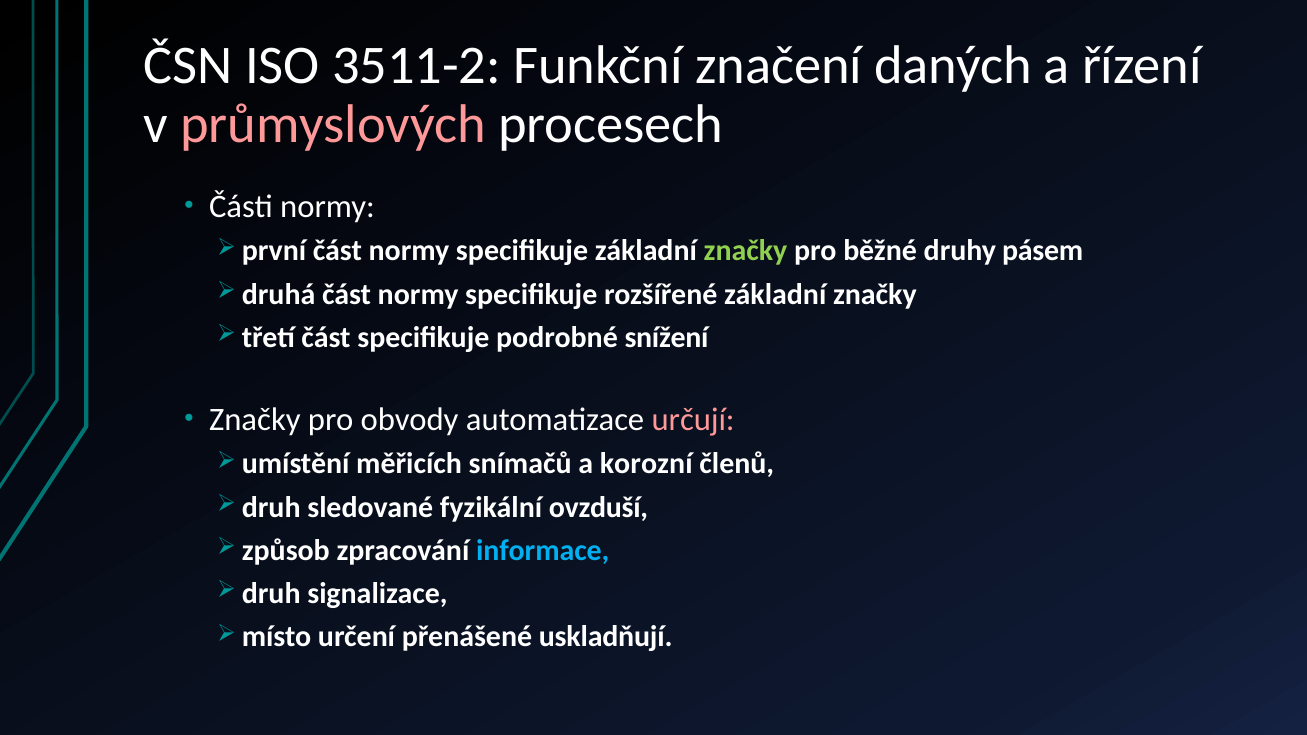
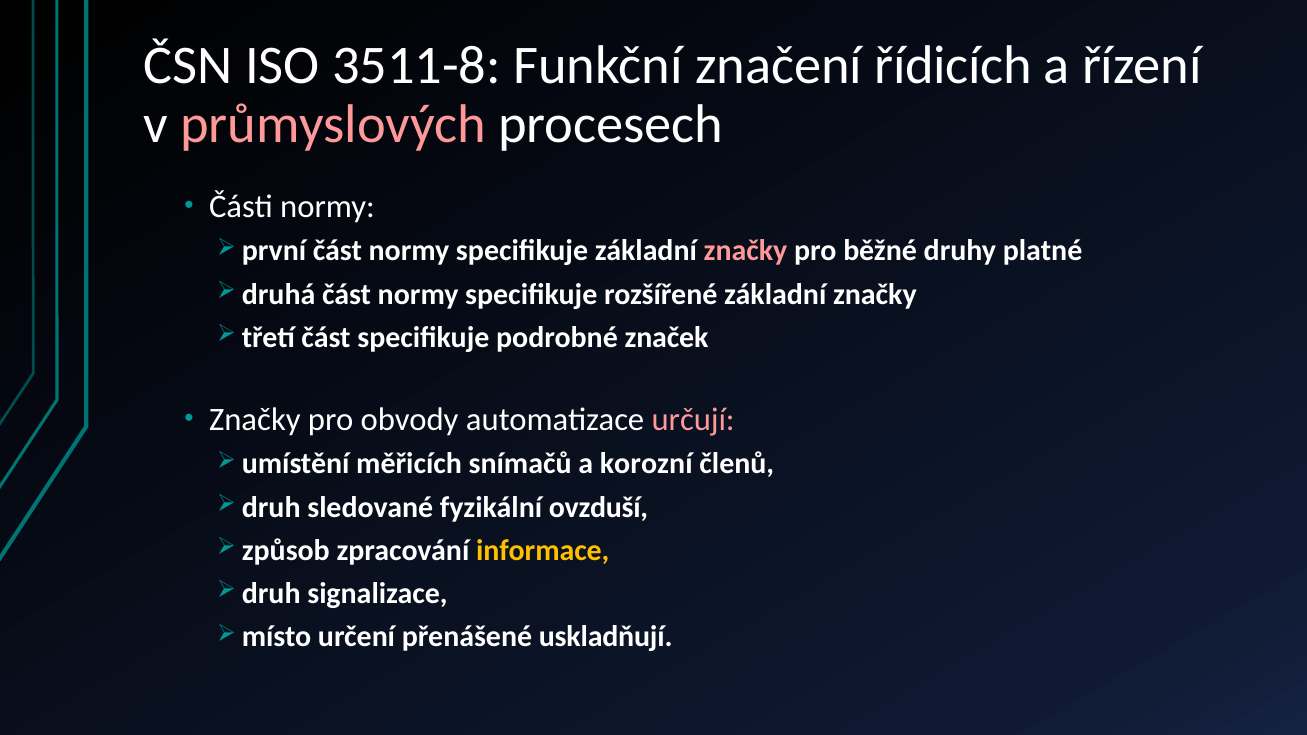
3511-2: 3511-2 -> 3511-8
daných: daných -> řídicích
značky at (746, 251) colour: light green -> pink
pásem: pásem -> platné
snížení: snížení -> značek
informace colour: light blue -> yellow
